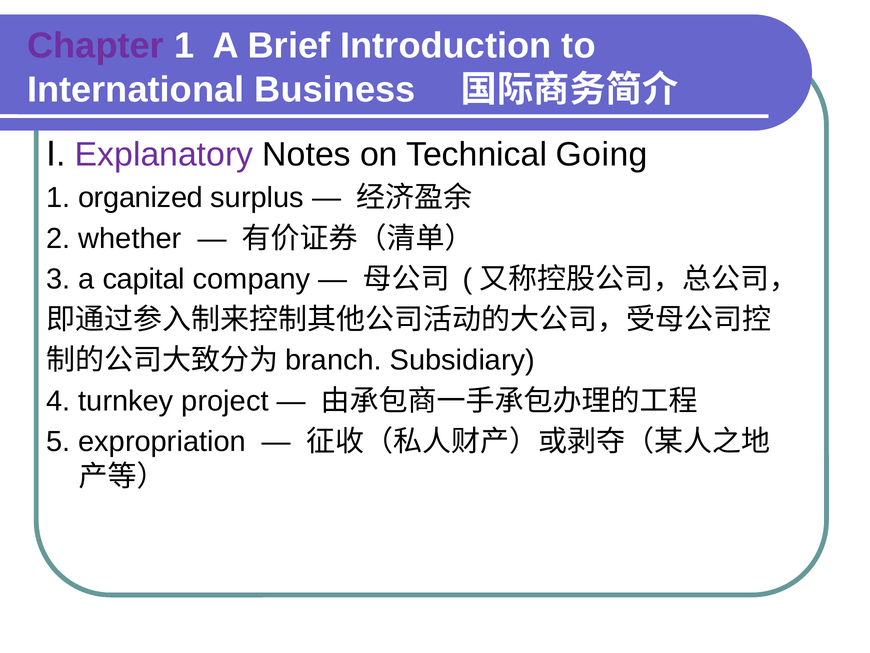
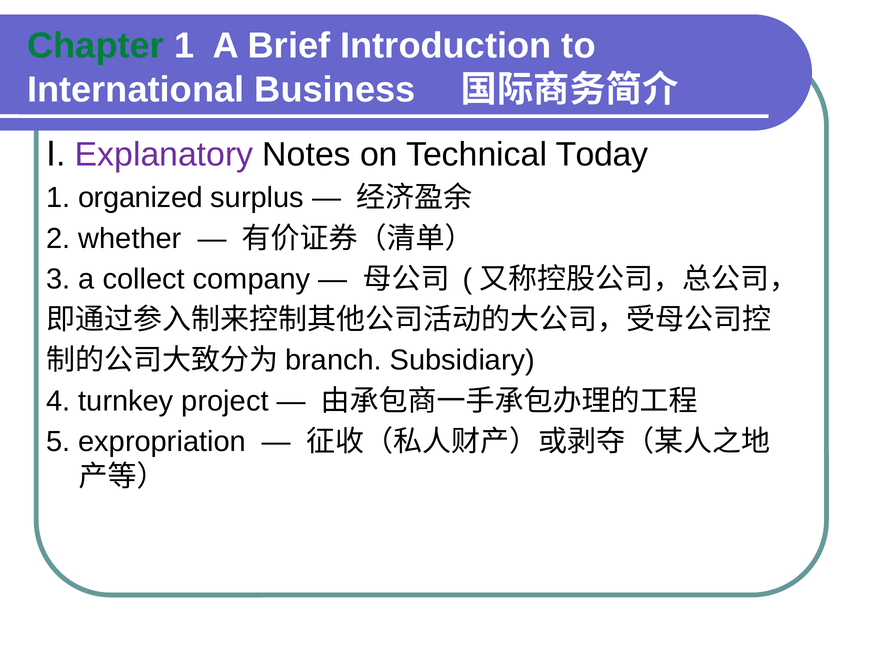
Chapter colour: purple -> green
Going: Going -> Today
capital: capital -> collect
